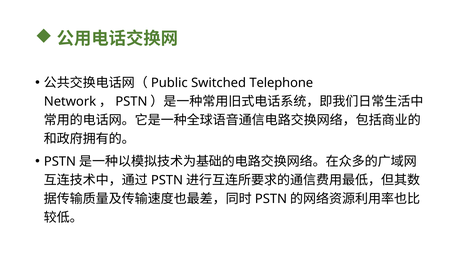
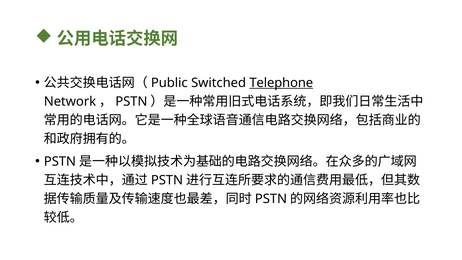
Telephone underline: none -> present
